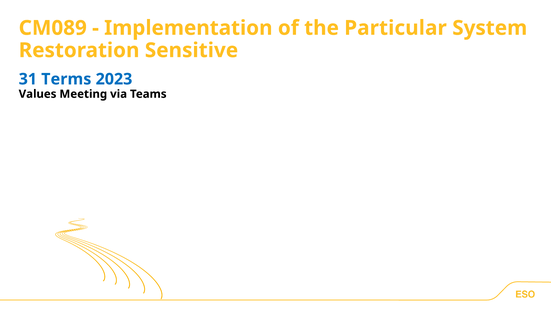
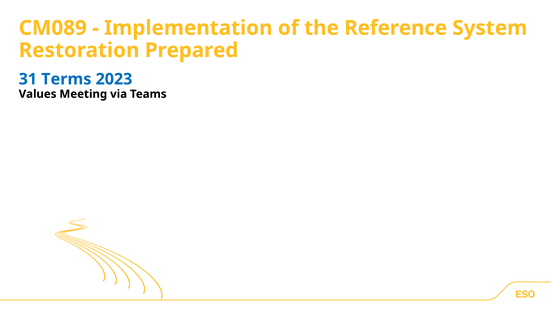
Particular: Particular -> Reference
Sensitive: Sensitive -> Prepared
